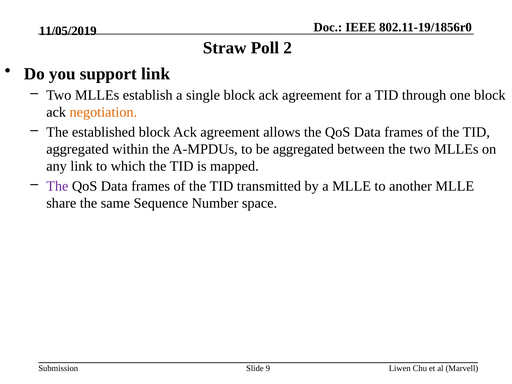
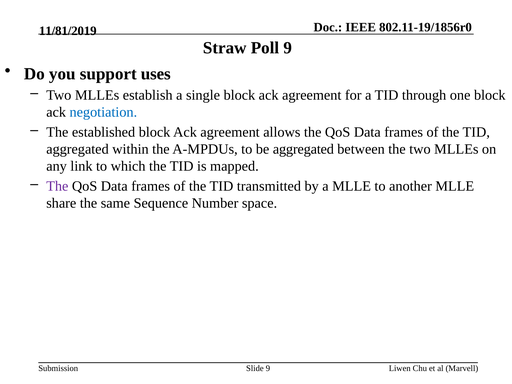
11/05/2019: 11/05/2019 -> 11/81/2019
Poll 2: 2 -> 9
support link: link -> uses
negotiation colour: orange -> blue
